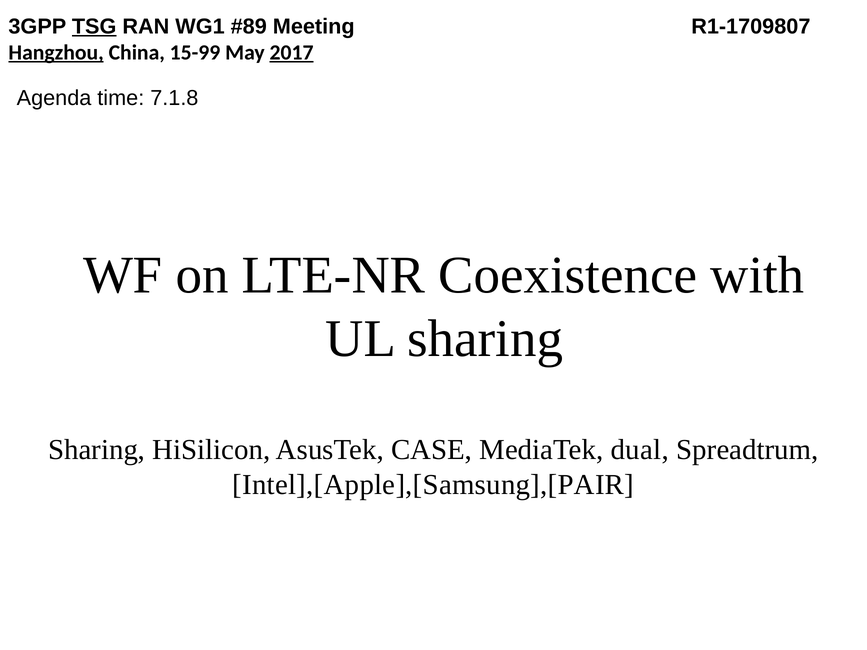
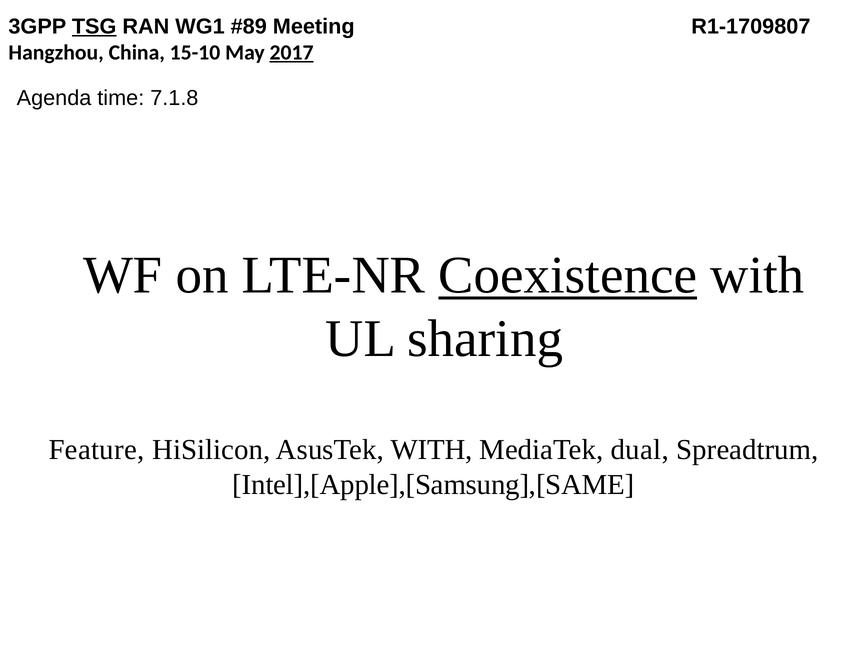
Hangzhou underline: present -> none
15-99: 15-99 -> 15-10
Coexistence underline: none -> present
Sharing at (97, 450): Sharing -> Feature
AsusTek CASE: CASE -> WITH
Intel],[Apple],[Samsung],[PAIR: Intel],[Apple],[Samsung],[PAIR -> Intel],[Apple],[Samsung],[SAME
